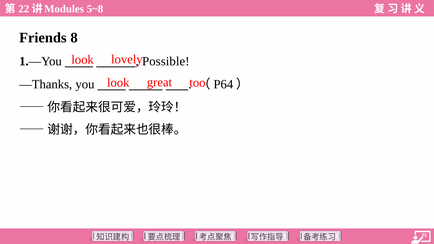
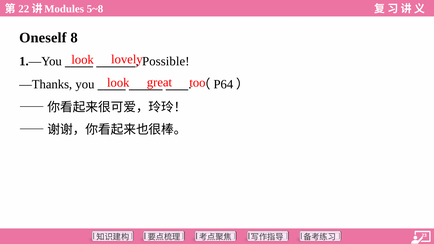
Friends: Friends -> Oneself
